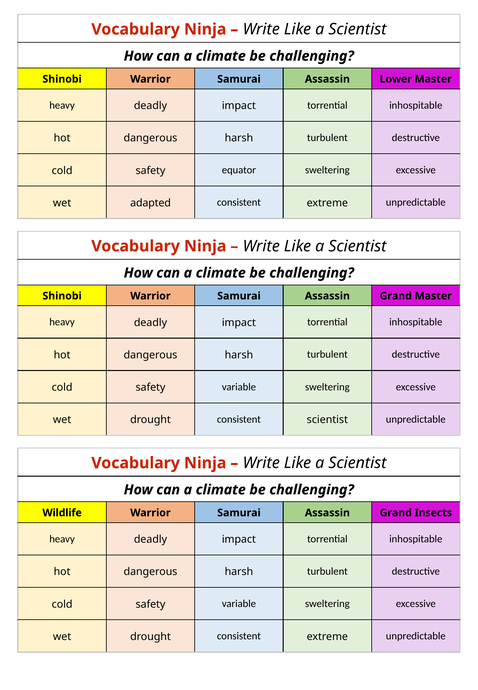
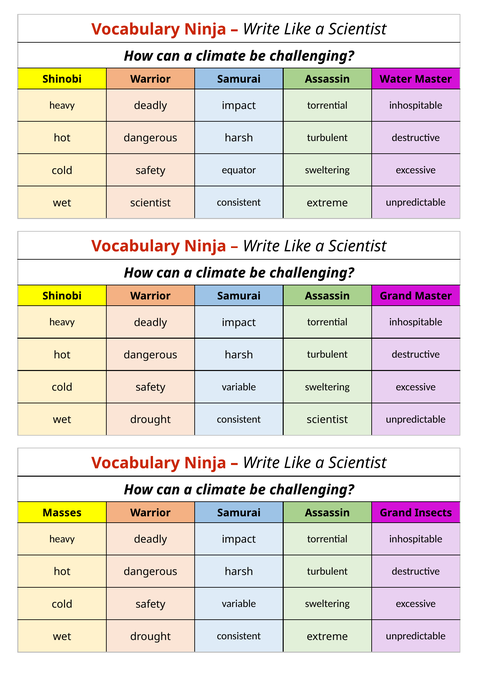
Lower: Lower -> Water
wet adapted: adapted -> scientist
Wildlife: Wildlife -> Masses
